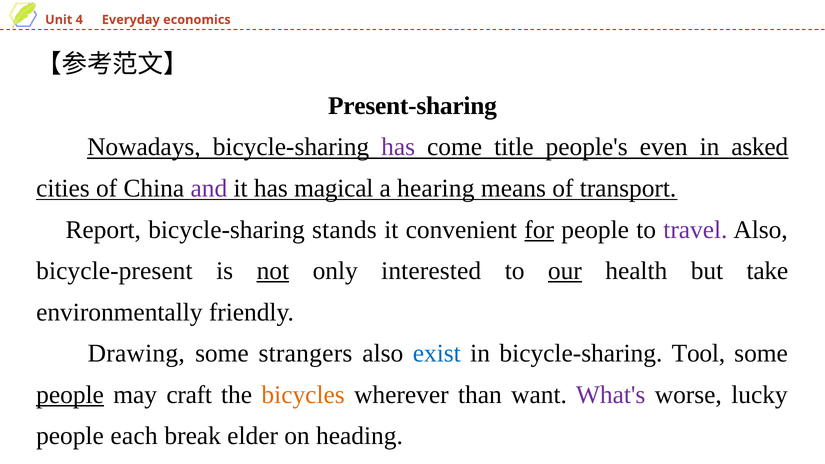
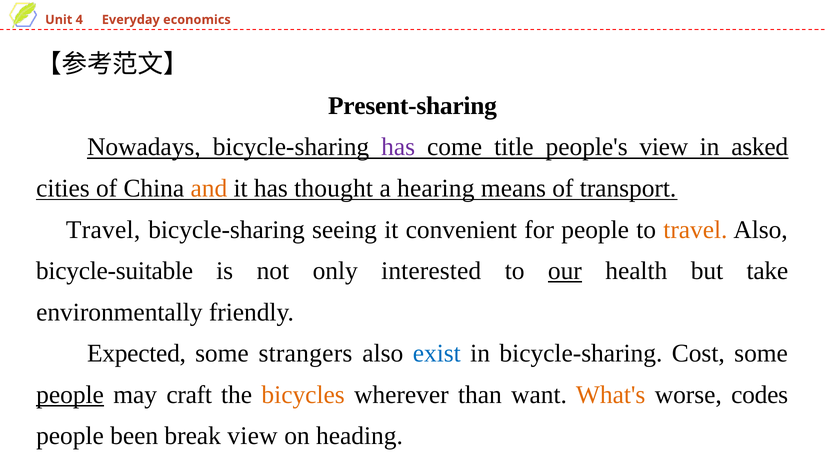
people's even: even -> view
and colour: purple -> orange
magical: magical -> thought
Report at (103, 230): Report -> Travel
stands: stands -> seeing
for underline: present -> none
travel at (695, 230) colour: purple -> orange
bicycle-present: bicycle-present -> bicycle-suitable
not underline: present -> none
Drawing: Drawing -> Expected
Tool: Tool -> Cost
What's colour: purple -> orange
lucky: lucky -> codes
each: each -> been
break elder: elder -> view
